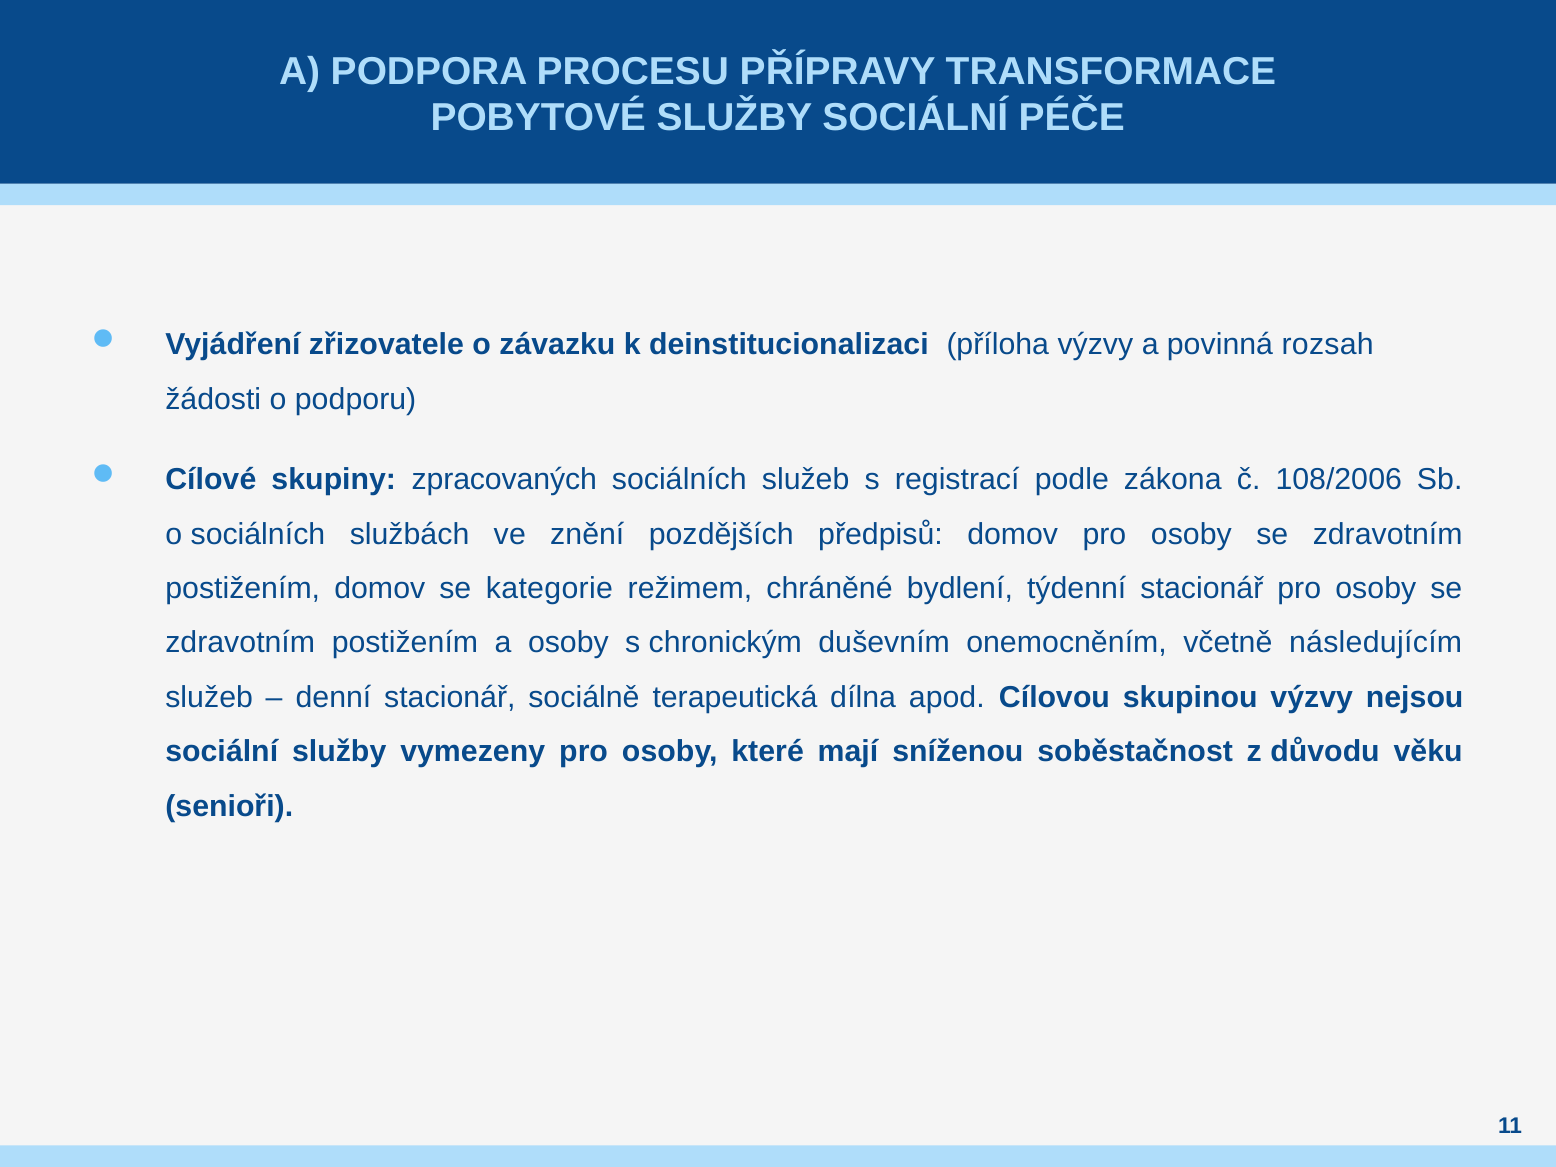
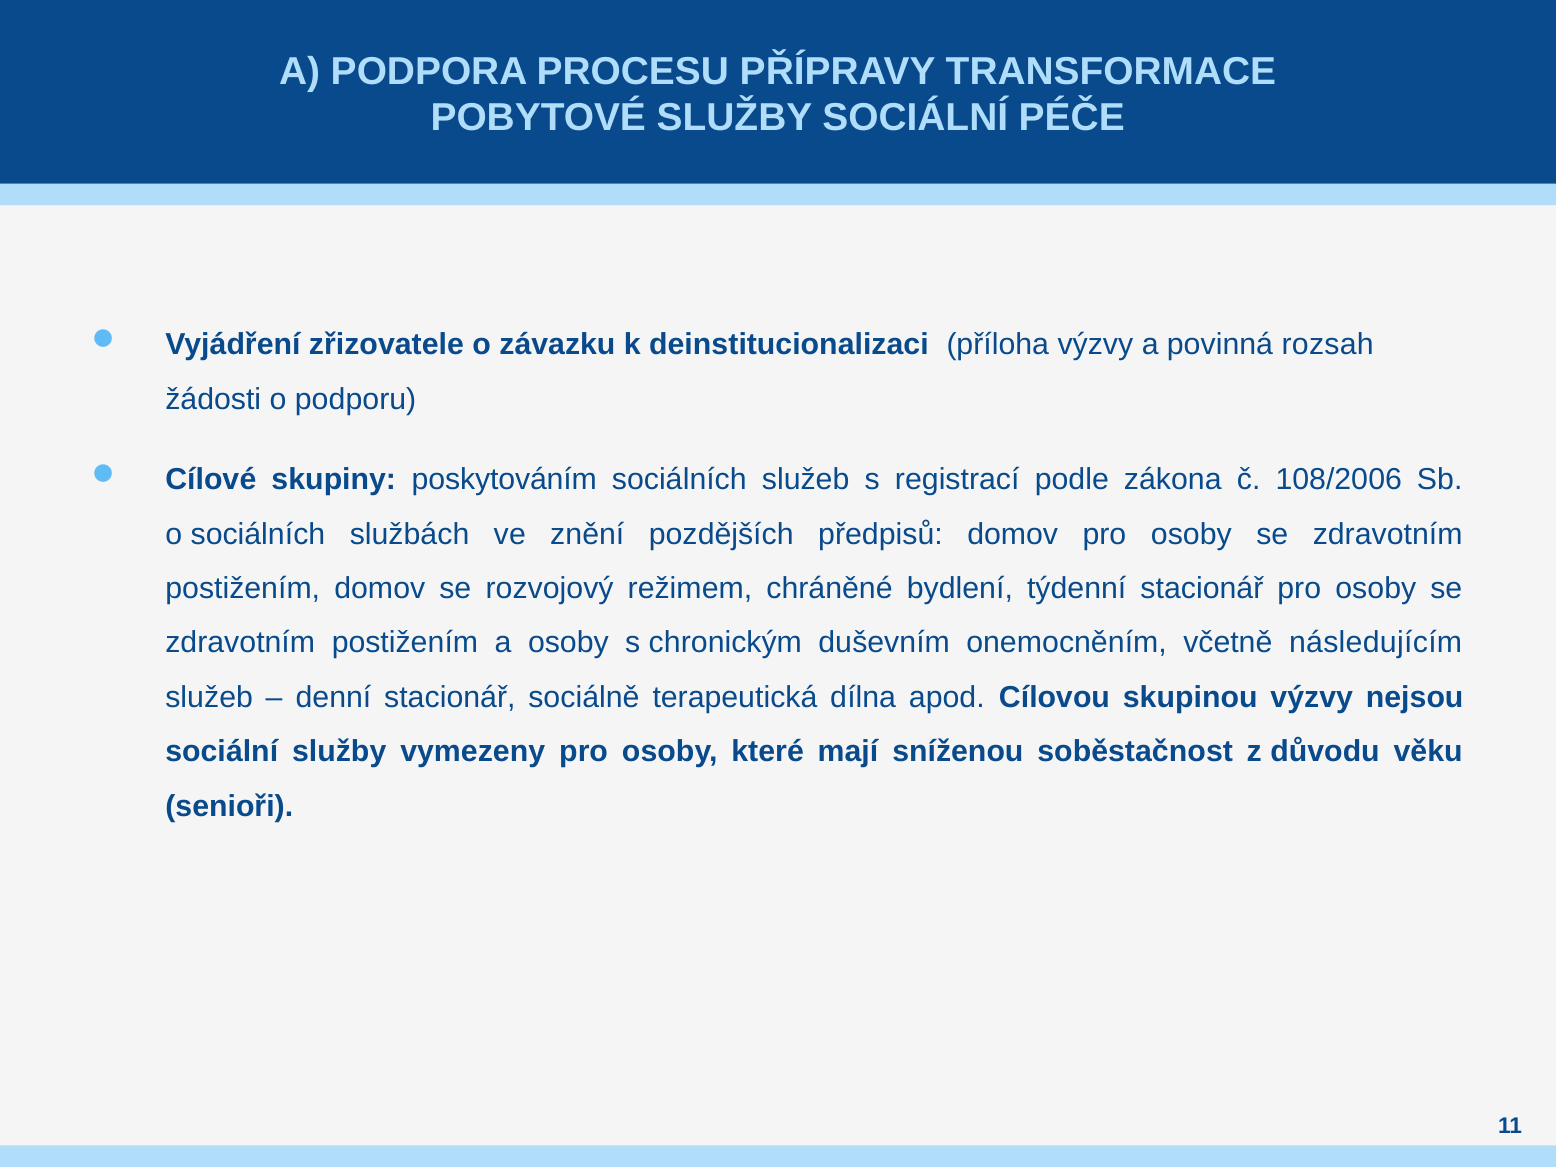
zpracovaných: zpracovaných -> poskytováním
kategorie: kategorie -> rozvojový
